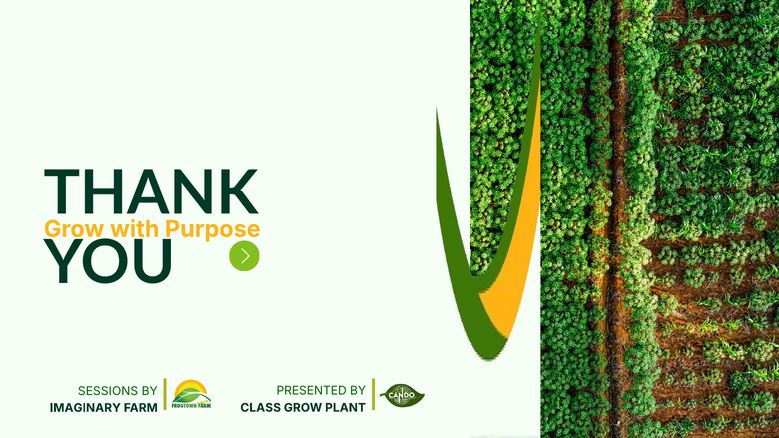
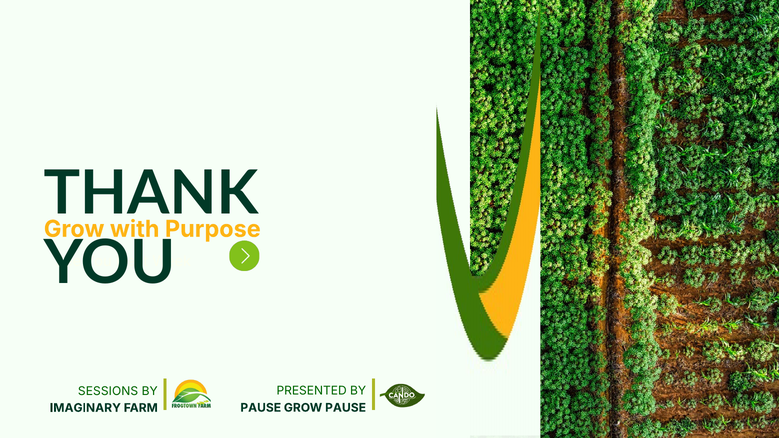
FARM CLASS: CLASS -> PAUSE
GROW PLANT: PLANT -> PAUSE
